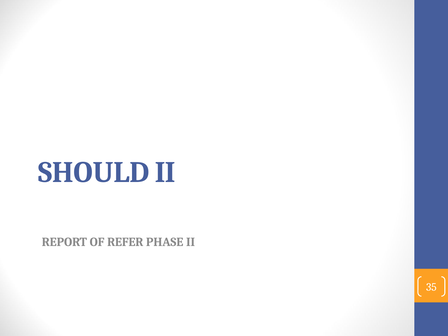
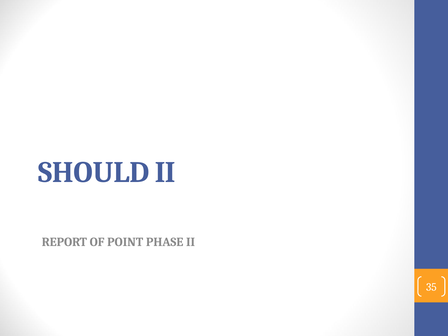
REFER: REFER -> POINT
